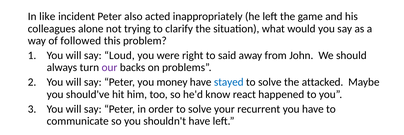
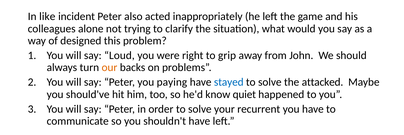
followed: followed -> designed
said: said -> grip
our colour: purple -> orange
money: money -> paying
react: react -> quiet
